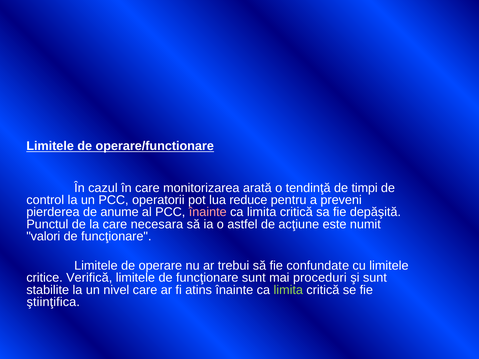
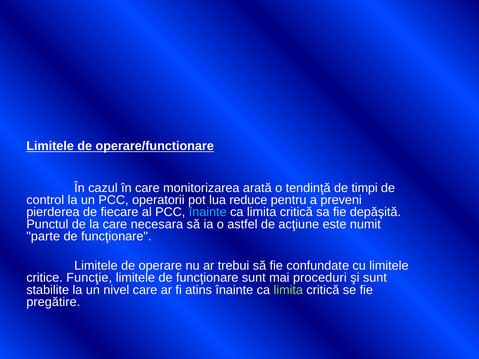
anume: anume -> fiecare
înainte at (208, 212) colour: pink -> light blue
valori: valori -> parte
Verifică: Verifică -> Funcţie
ştiinţifica: ştiinţifica -> pregătire
